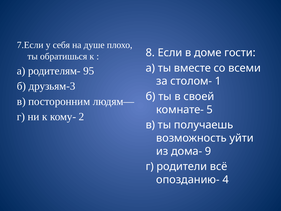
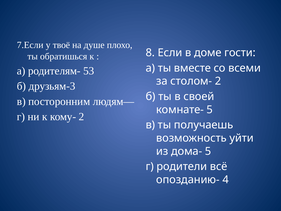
себя: себя -> твоё
95: 95 -> 53
столом- 1: 1 -> 2
дома- 9: 9 -> 5
